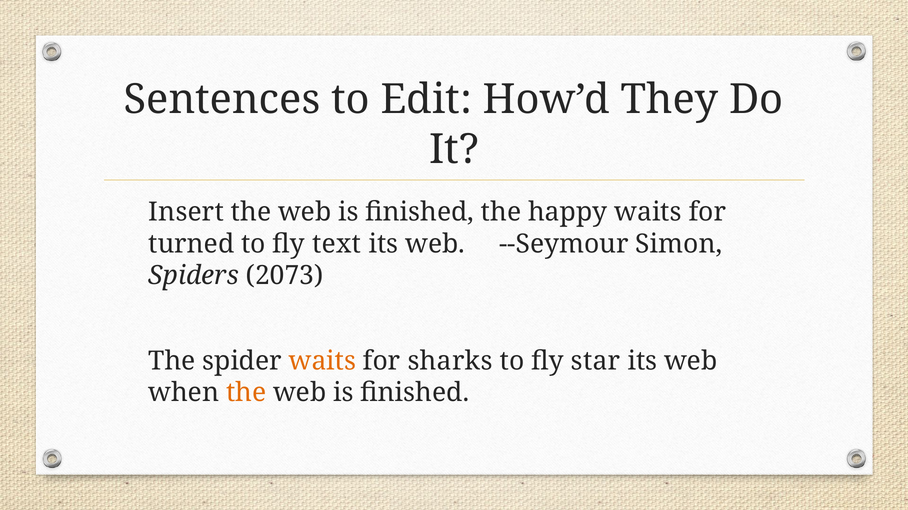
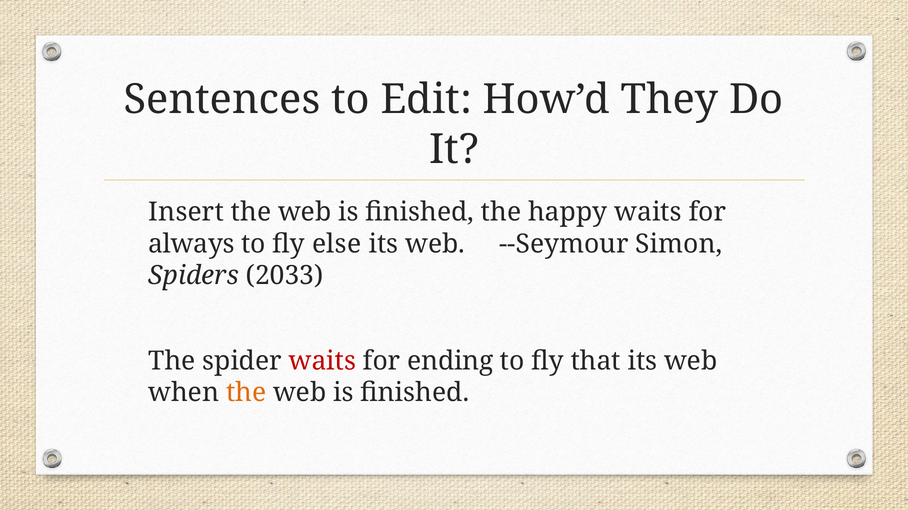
turned: turned -> always
text: text -> else
2073: 2073 -> 2033
waits at (322, 362) colour: orange -> red
sharks: sharks -> ending
star: star -> that
